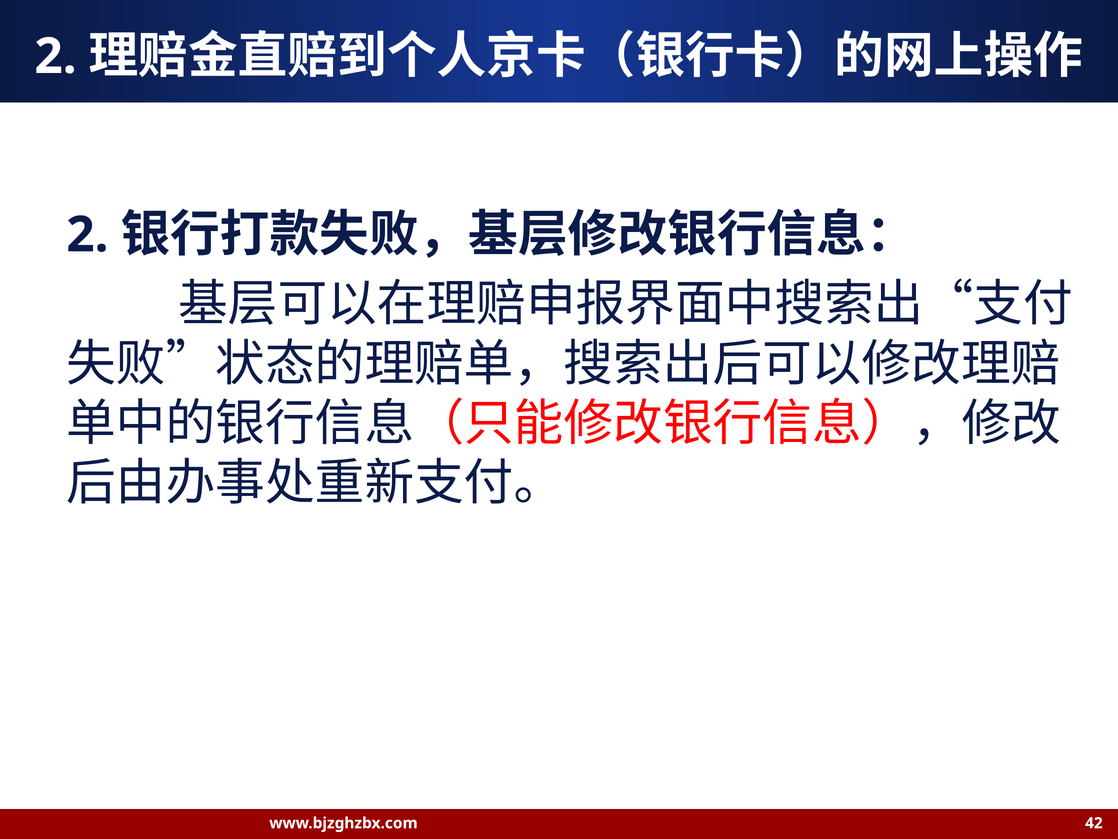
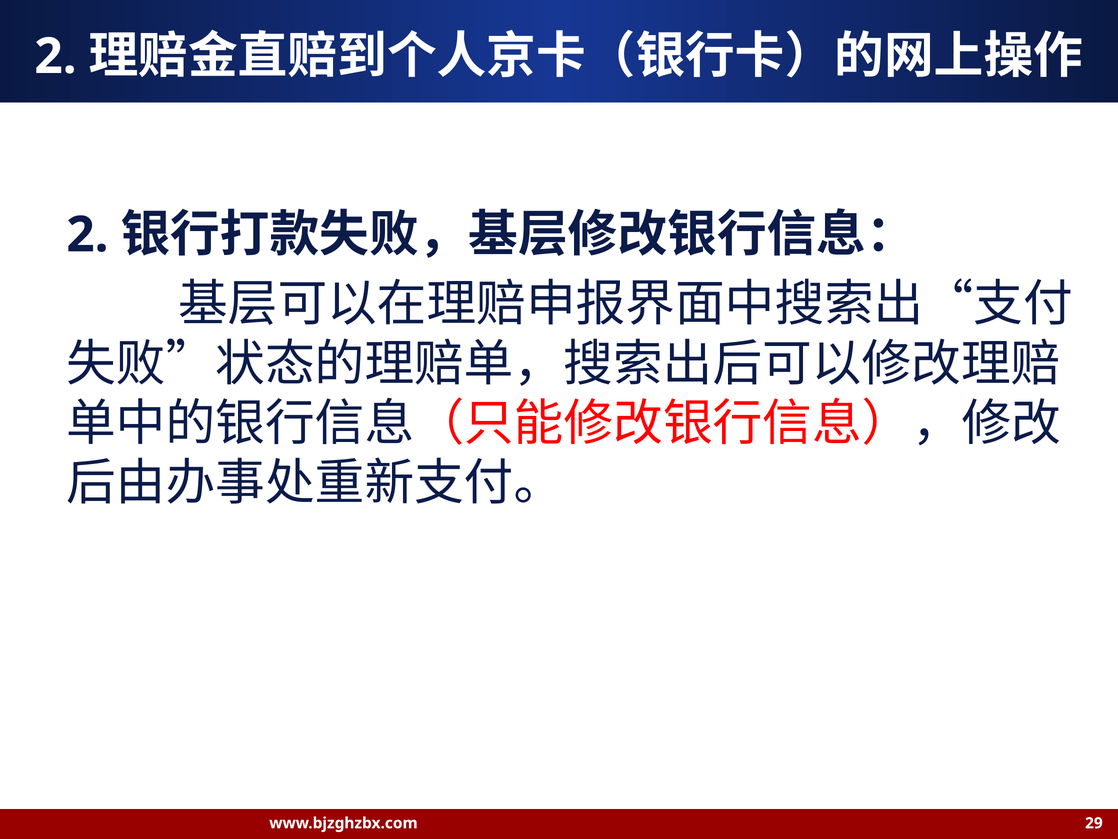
42: 42 -> 29
